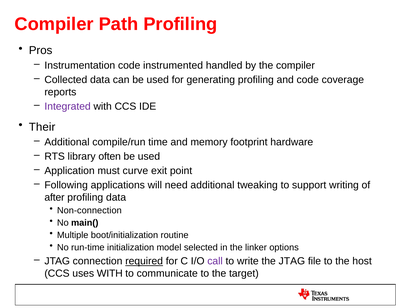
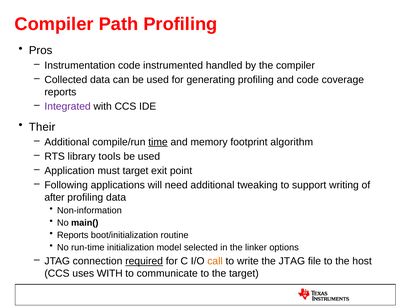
time underline: none -> present
hardware: hardware -> algorithm
often: often -> tools
must curve: curve -> target
Non-connection: Non-connection -> Non-information
Multiple at (73, 235): Multiple -> Reports
call colour: purple -> orange
